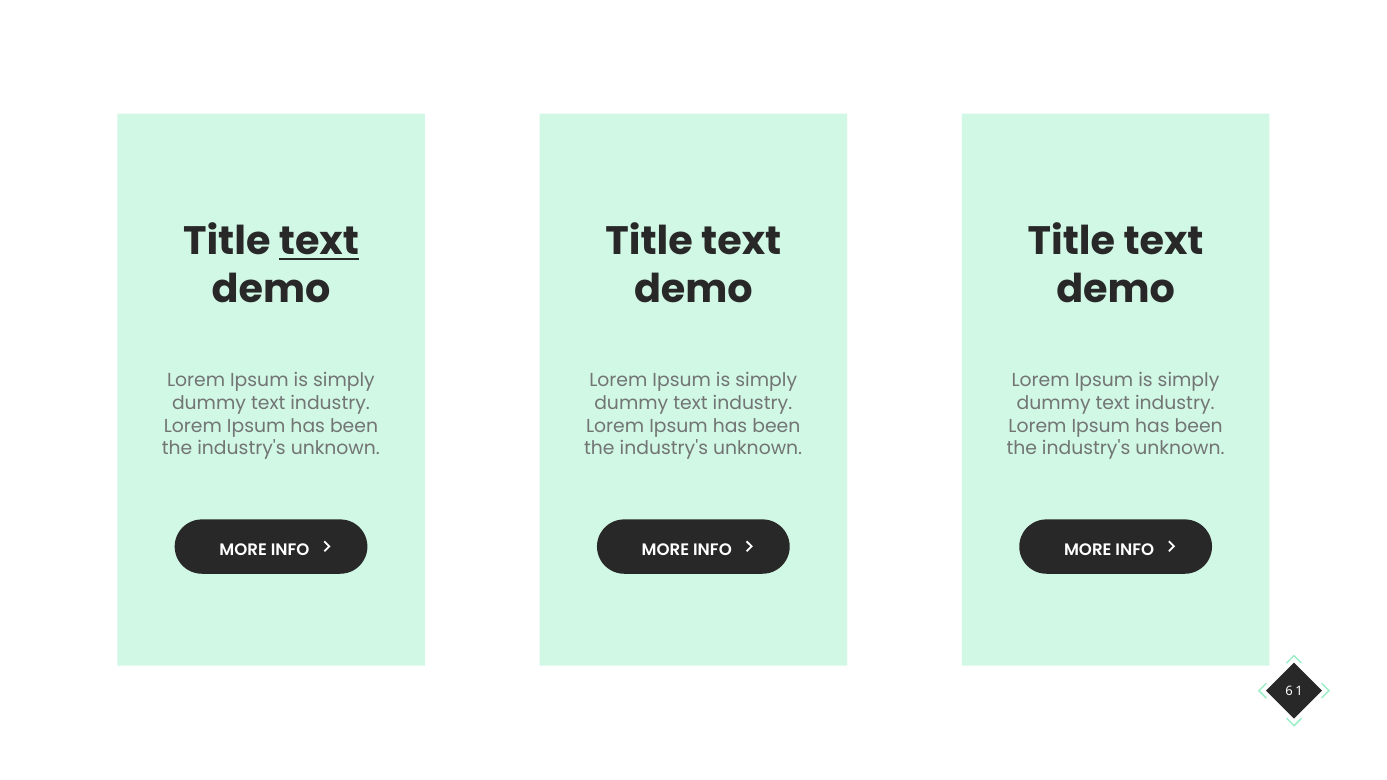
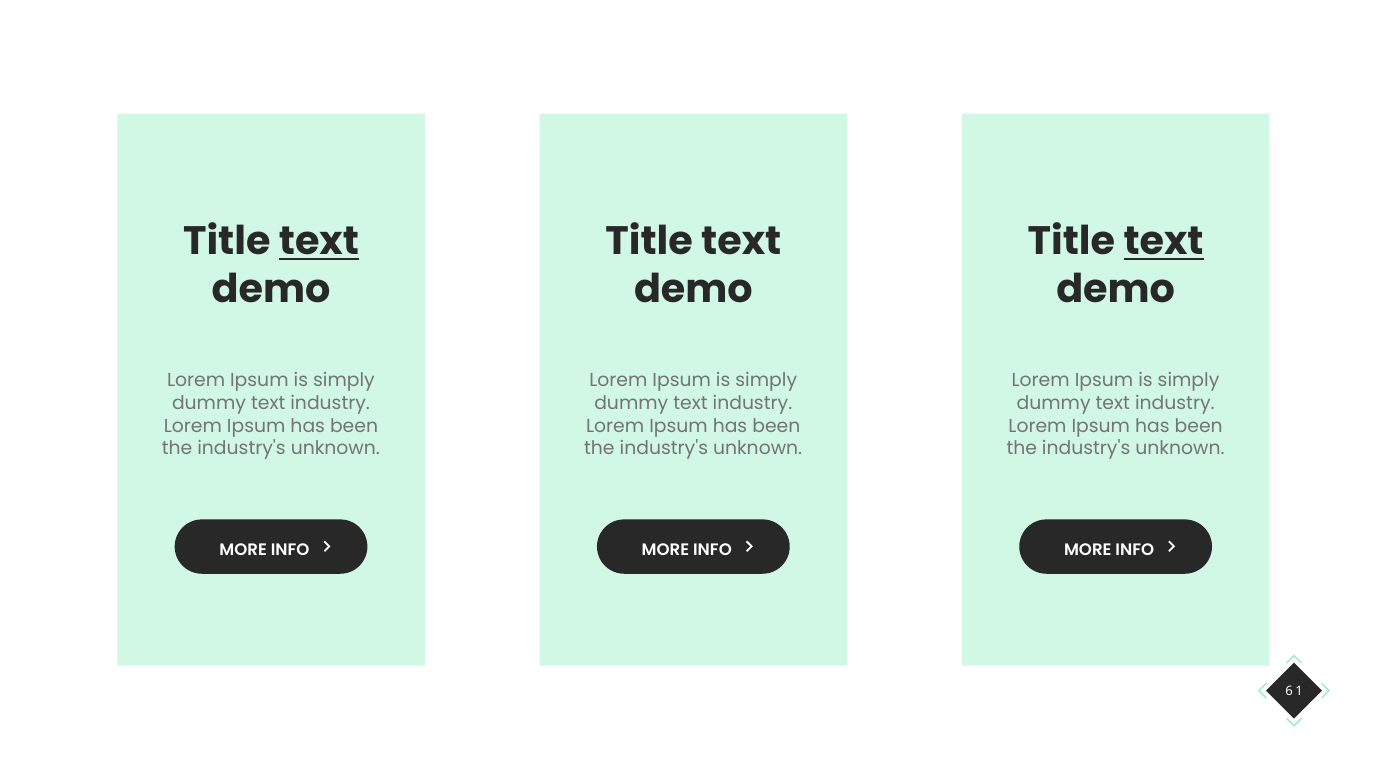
text at (1164, 242) underline: none -> present
